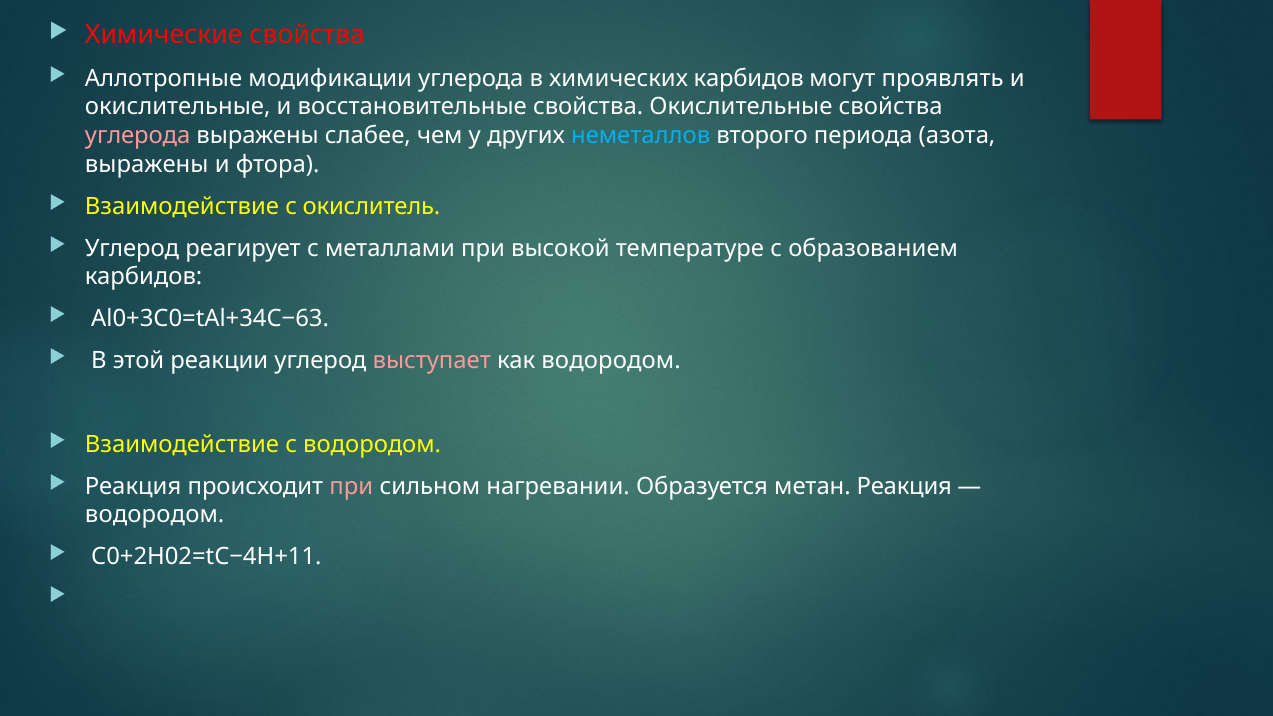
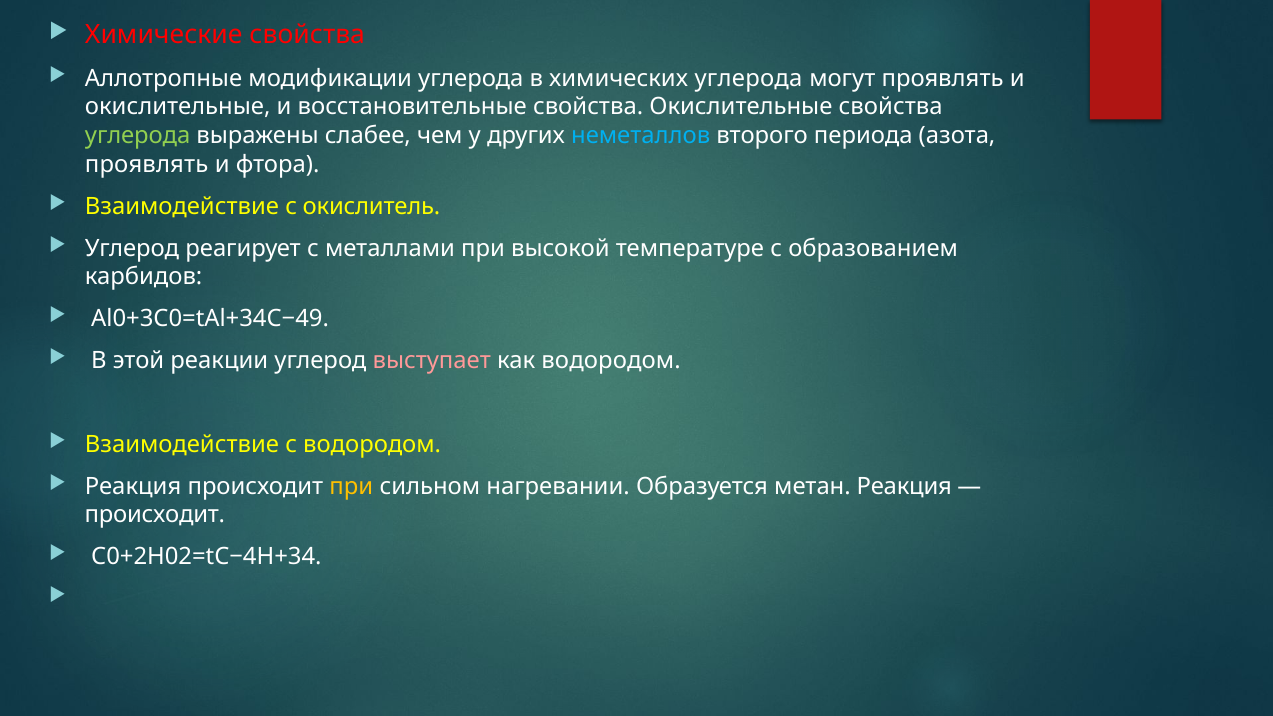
химических карбидов: карбидов -> углерода
углерода at (138, 136) colour: pink -> light green
выражены at (147, 164): выражены -> проявлять
Al0+3C0=tAl+34C−63: Al0+3C0=tAl+34C−63 -> Al0+3C0=tAl+34C−49
при at (351, 486) colour: pink -> yellow
водородом at (155, 515): водородом -> происходит
C0+2H02=tC−4H+11: C0+2H02=tC−4H+11 -> C0+2H02=tC−4H+34
